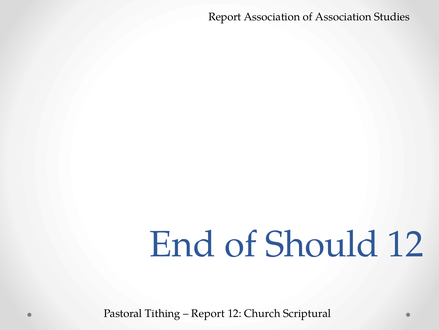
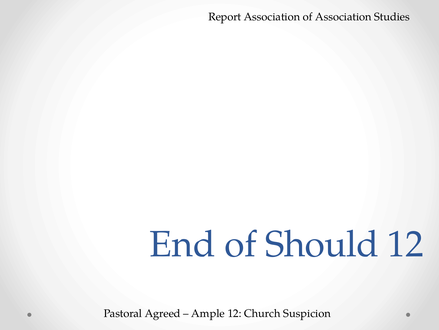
Tithing: Tithing -> Agreed
Report at (208, 313): Report -> Ample
Scriptural: Scriptural -> Suspicion
